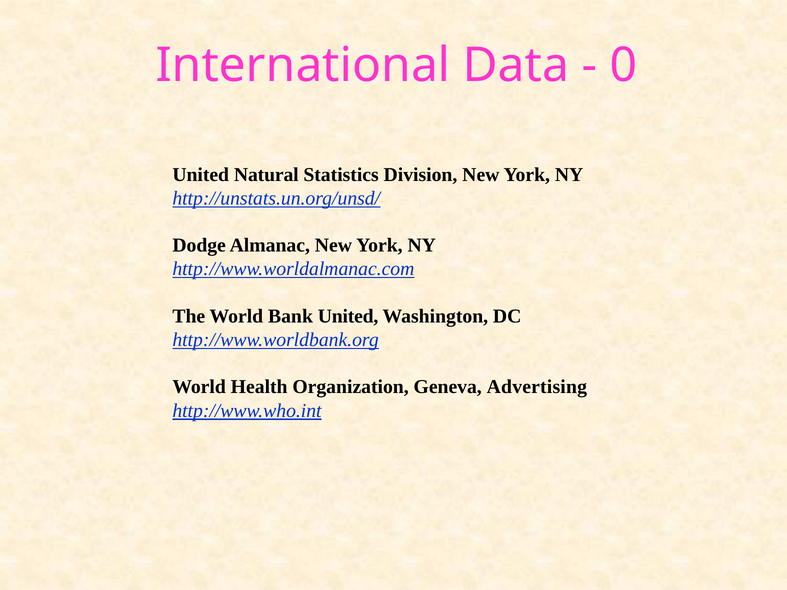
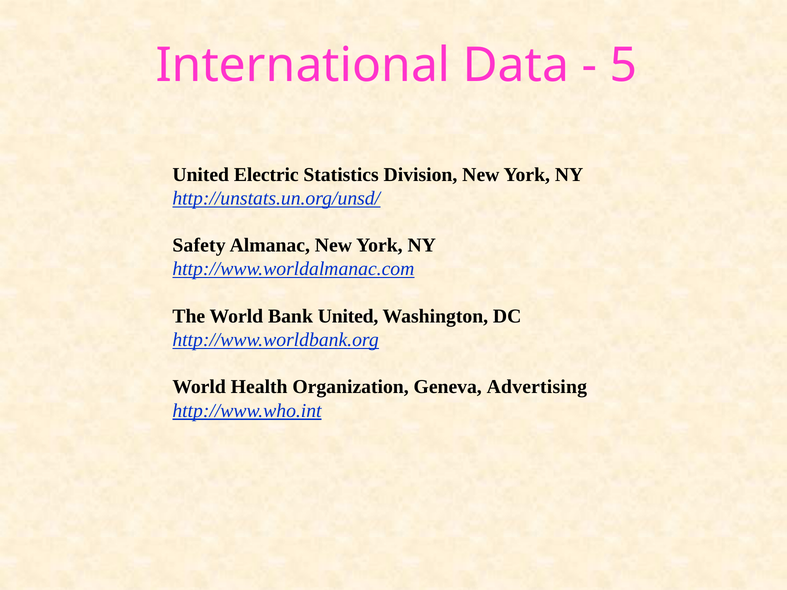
0: 0 -> 5
Natural: Natural -> Electric
Dodge: Dodge -> Safety
